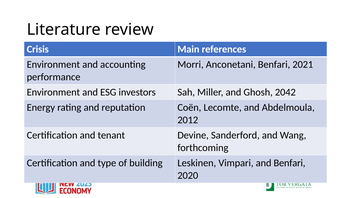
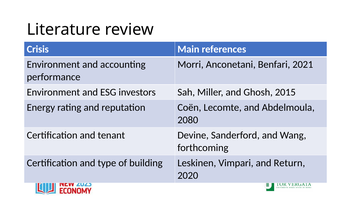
2042: 2042 -> 2015
2012: 2012 -> 2080
and Benfari: Benfari -> Return
